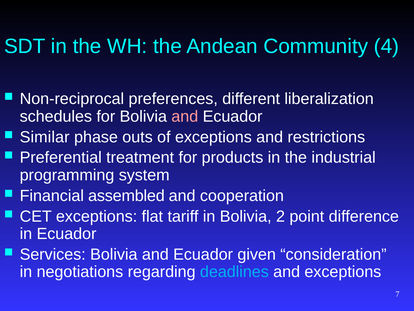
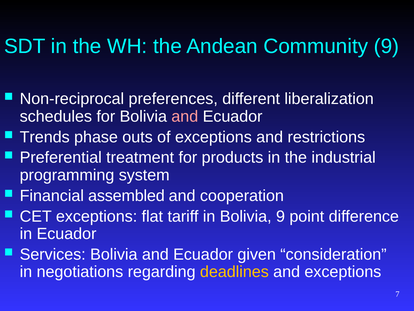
Community 4: 4 -> 9
Similar: Similar -> Trends
Bolivia 2: 2 -> 9
deadlines colour: light blue -> yellow
